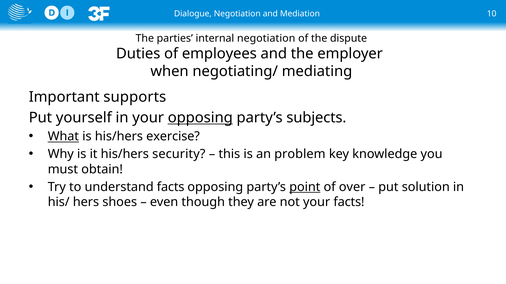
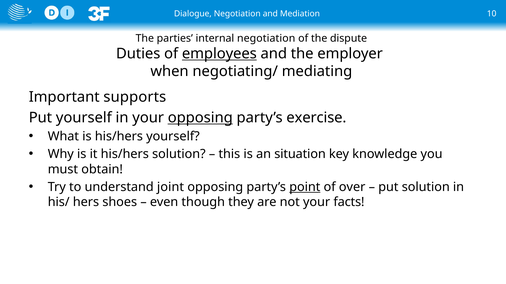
employees underline: none -> present
subjects: subjects -> exercise
What underline: present -> none
his/hers exercise: exercise -> yourself
his/hers security: security -> solution
problem: problem -> situation
understand facts: facts -> joint
